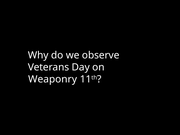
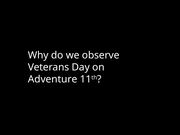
Weaponry: Weaponry -> Adventure
